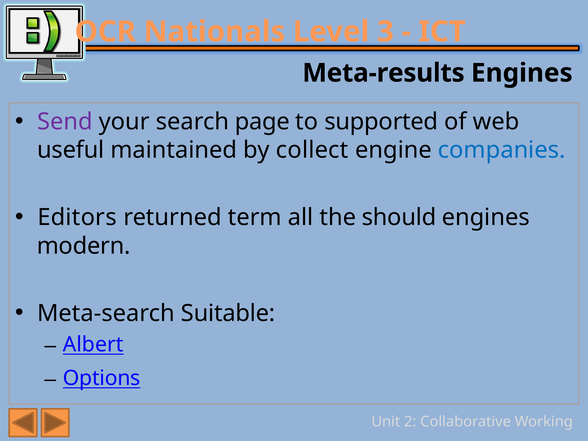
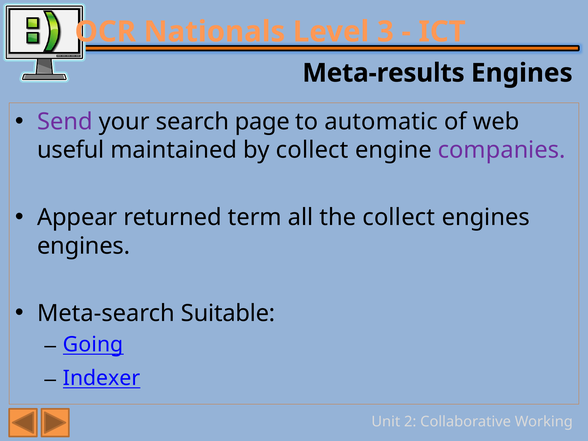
supported: supported -> automatic
companies colour: blue -> purple
Editors: Editors -> Appear
the should: should -> collect
modern at (84, 246): modern -> engines
Albert: Albert -> Going
Options: Options -> Indexer
